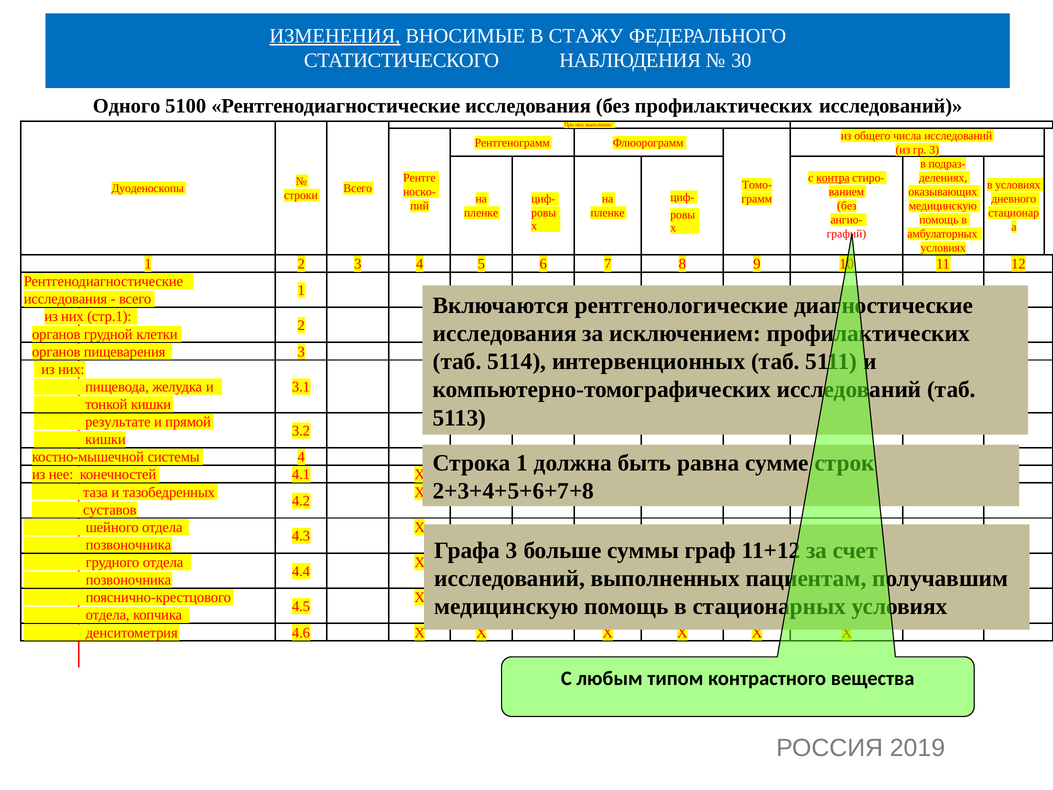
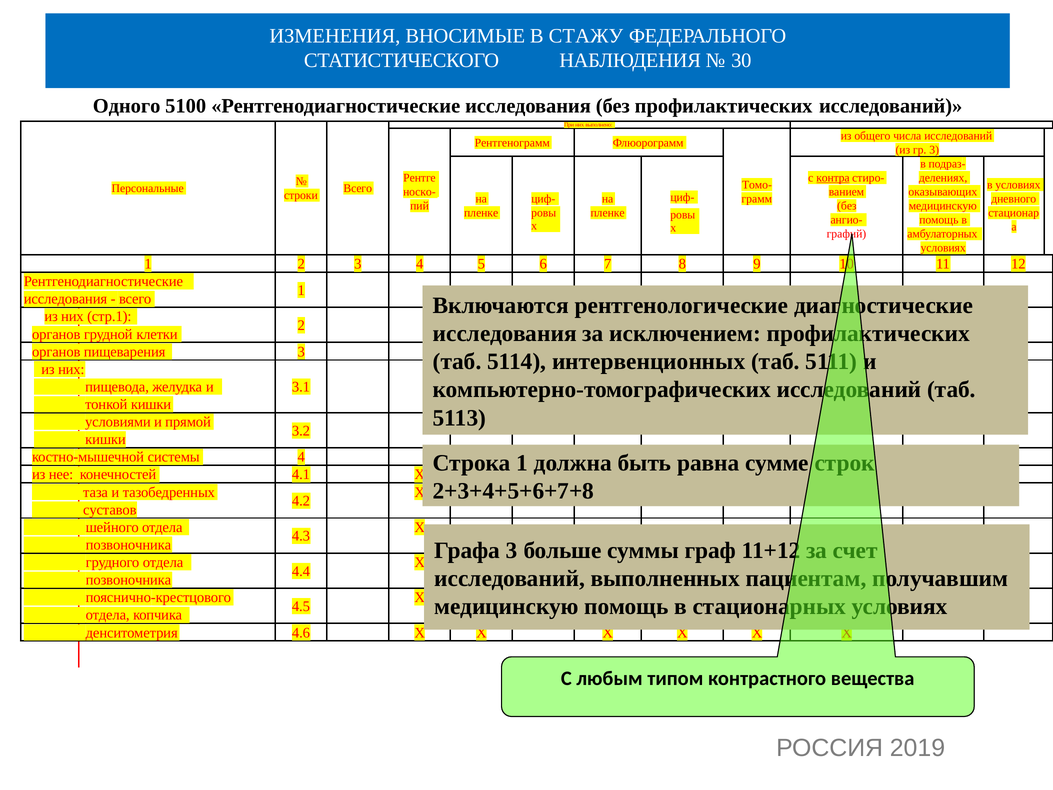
ИЗМЕНЕНИЯ underline: present -> none
Дуоденоскопы: Дуоденоскопы -> Персональные
результате: результате -> условиями
